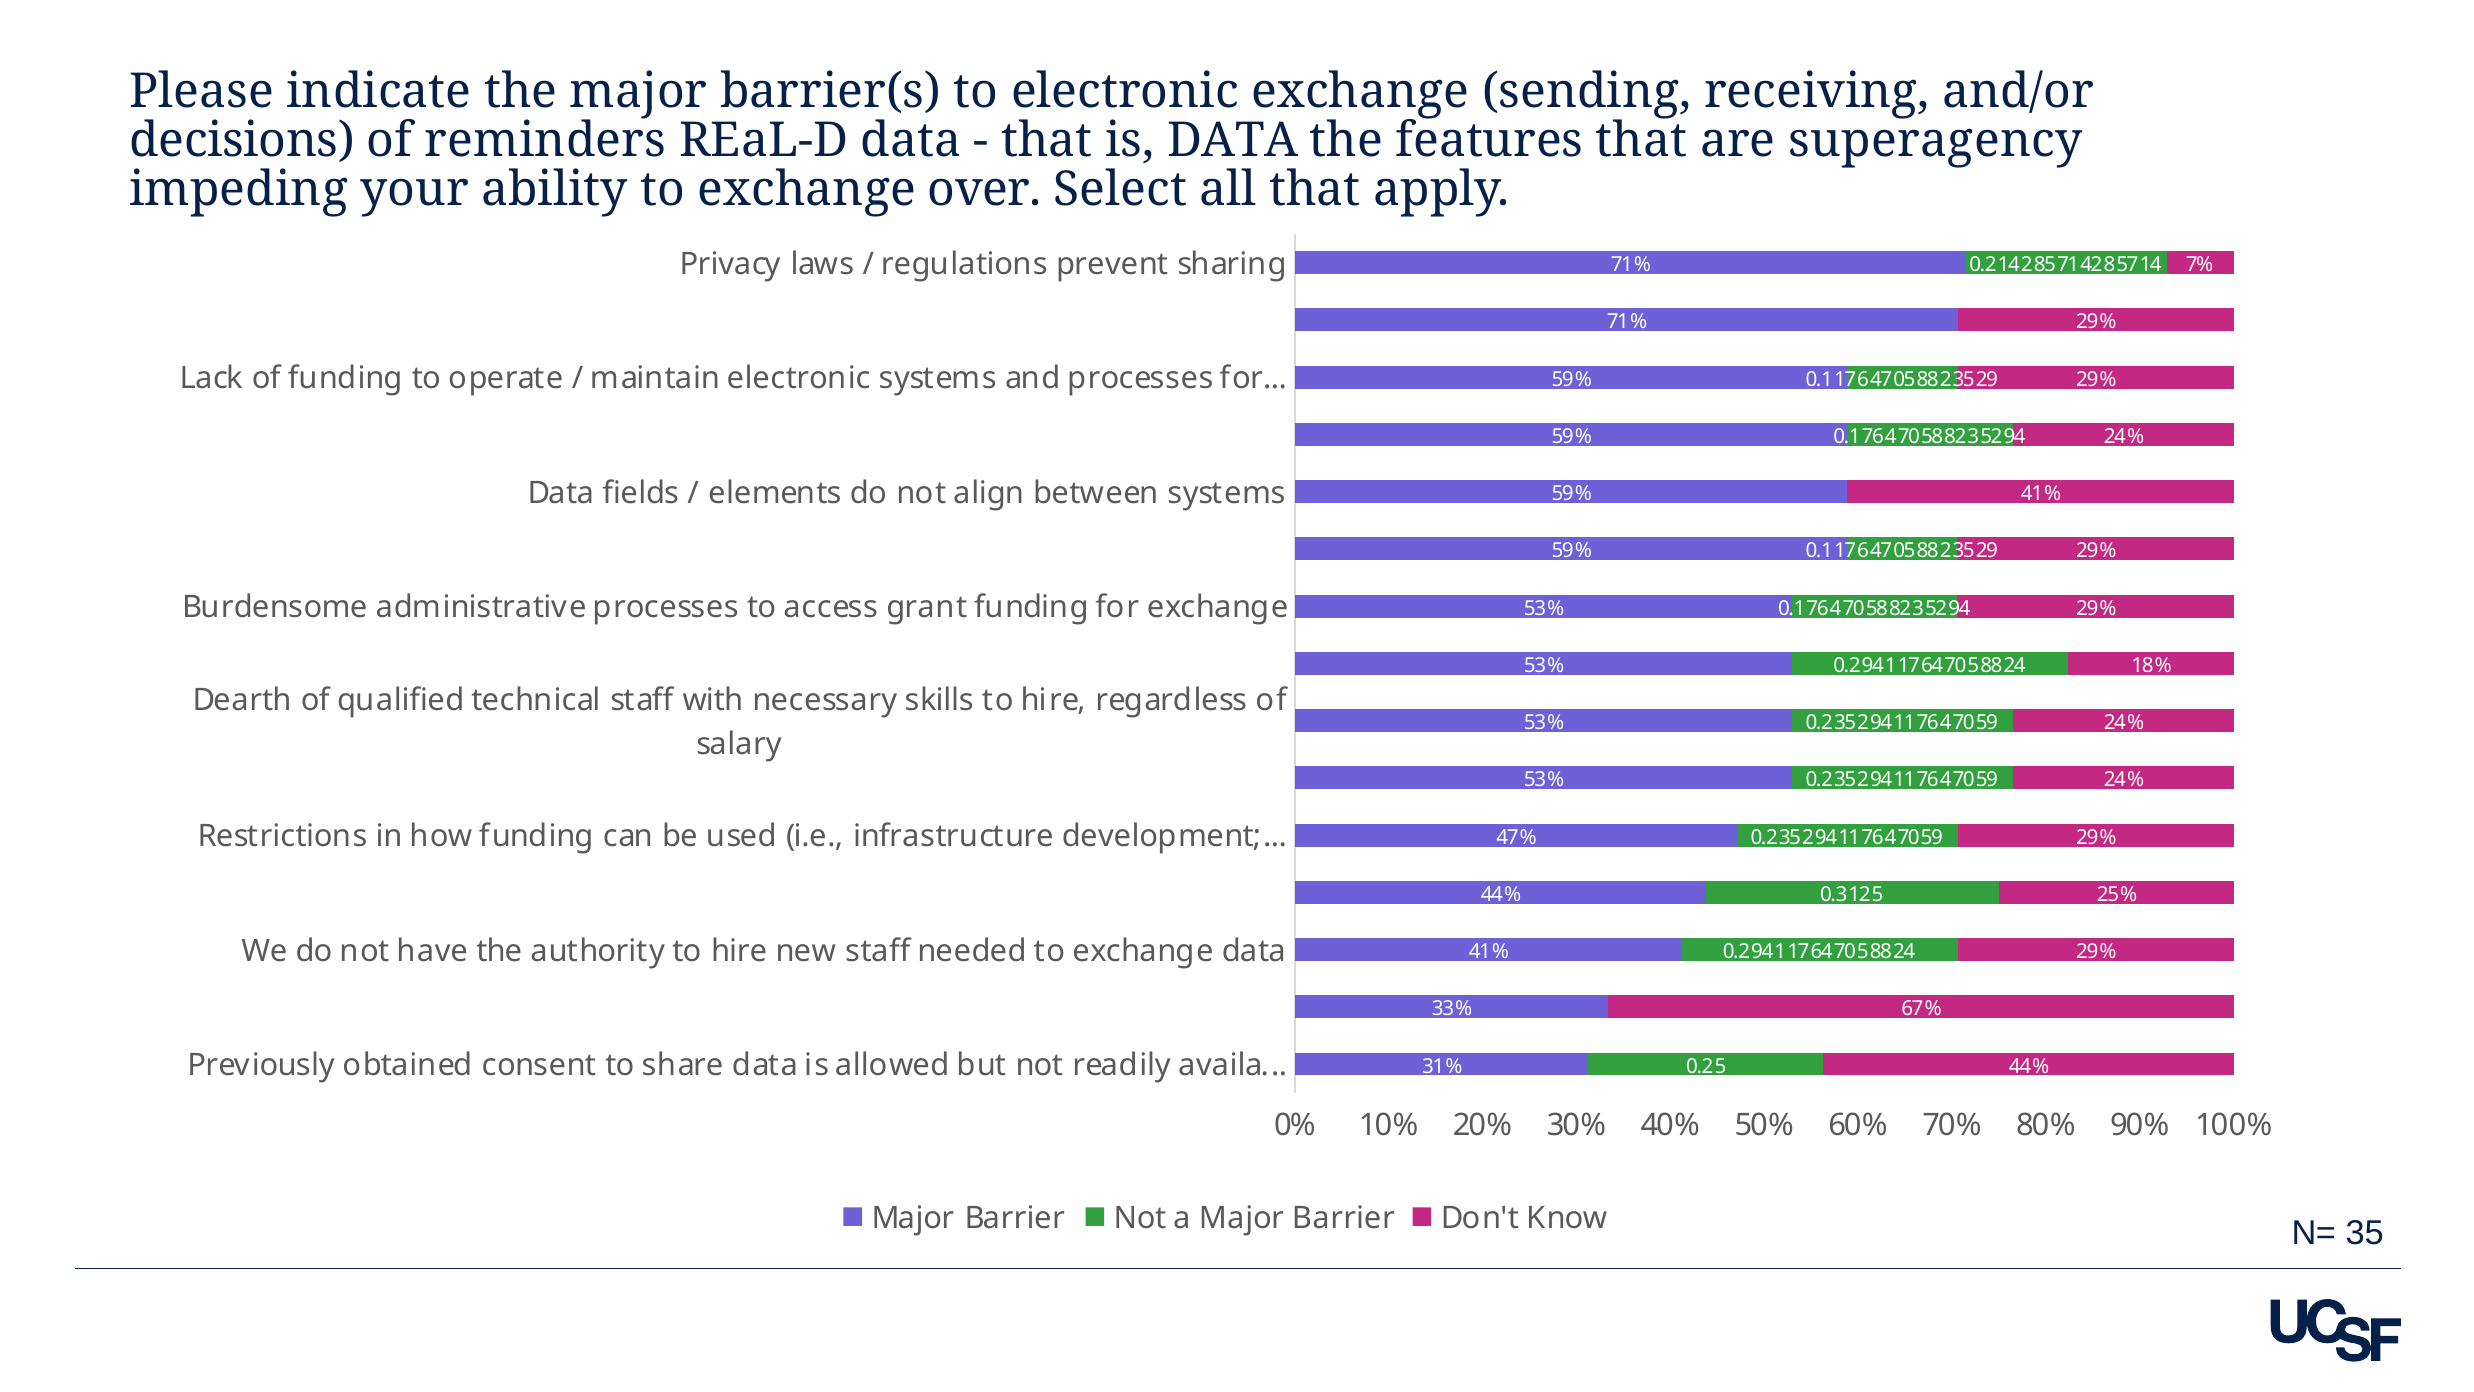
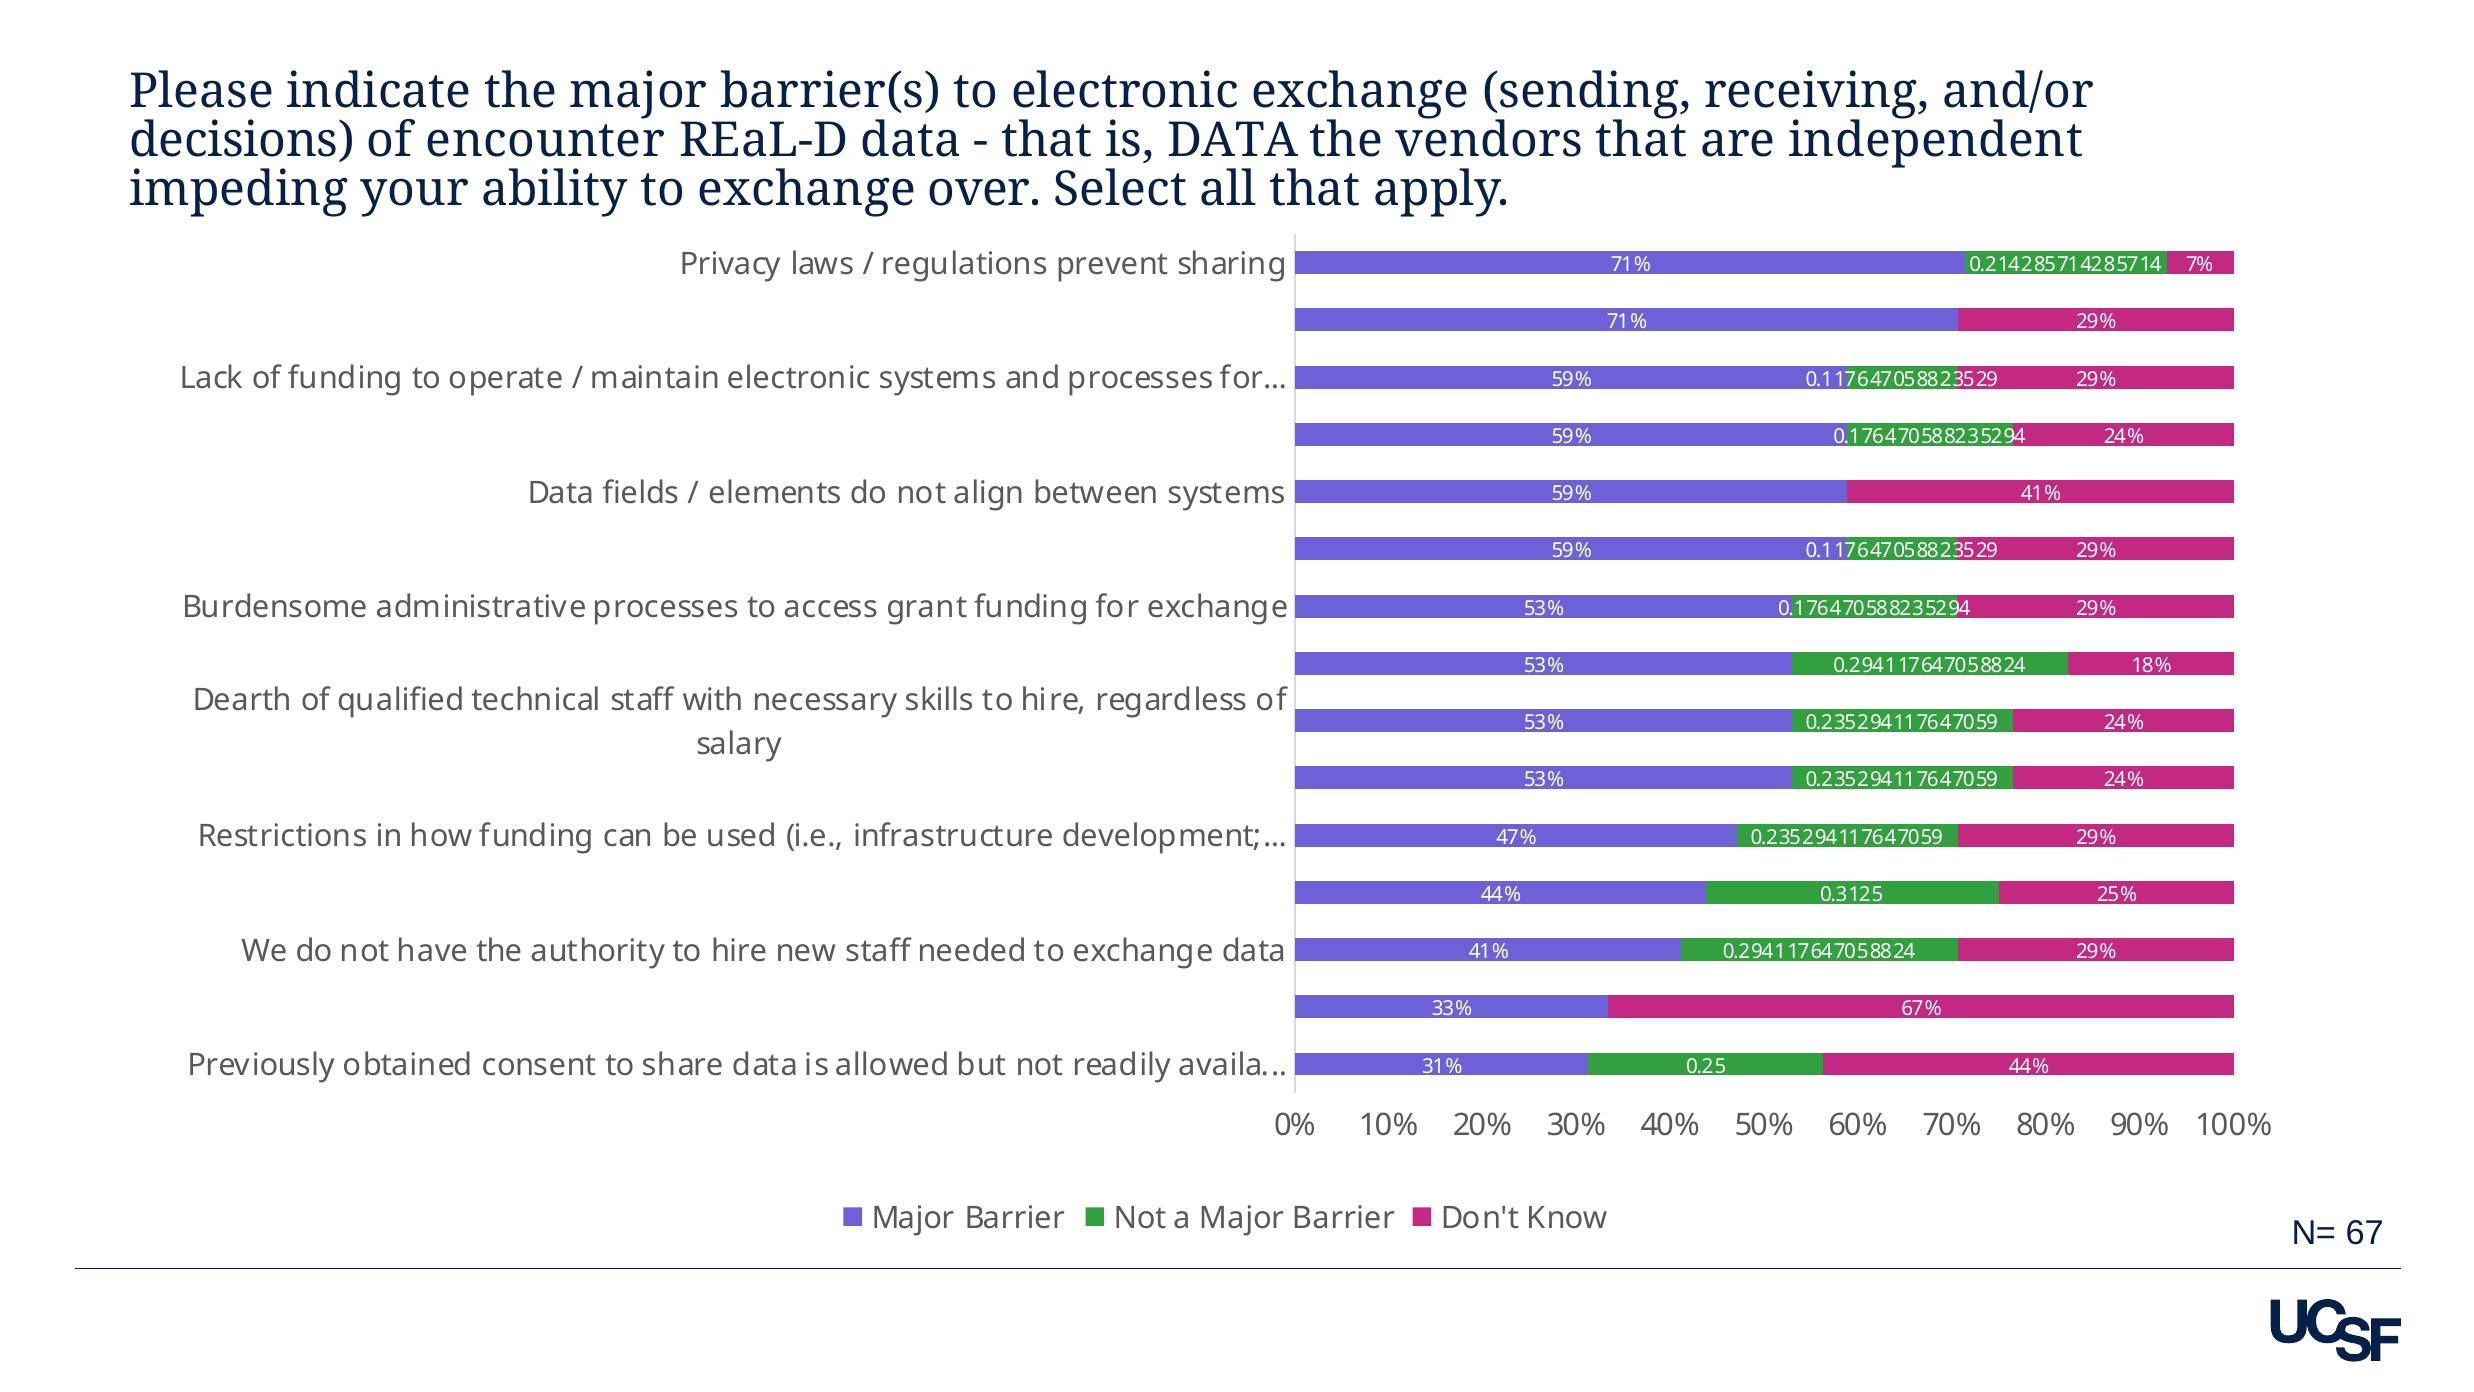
reminders: reminders -> encounter
features: features -> vendors
superagency: superagency -> independent
35: 35 -> 67
